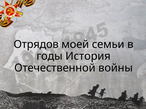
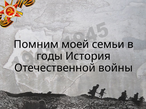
Отрядов: Отрядов -> Помним
